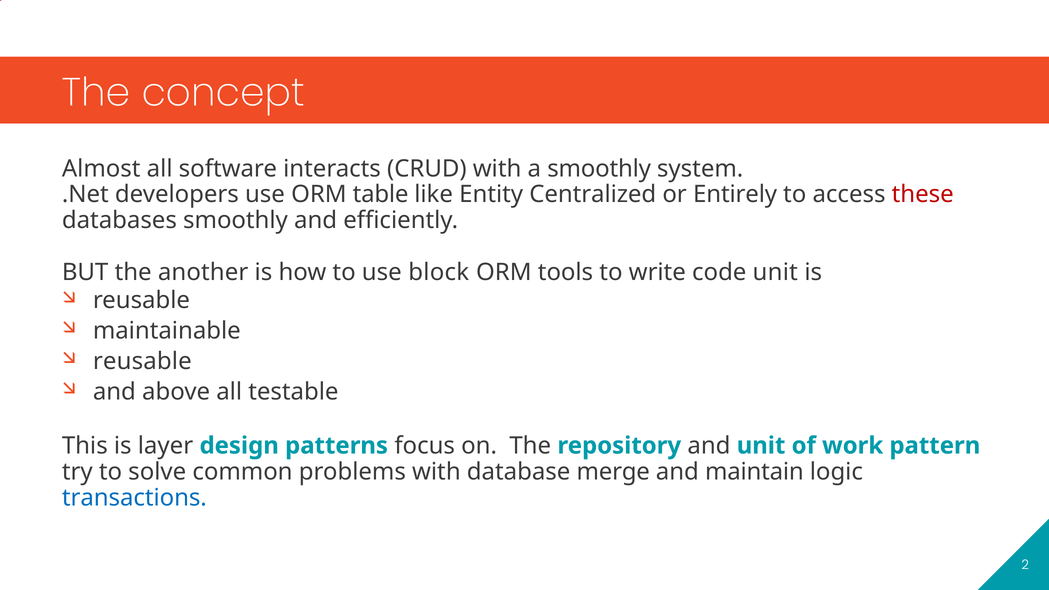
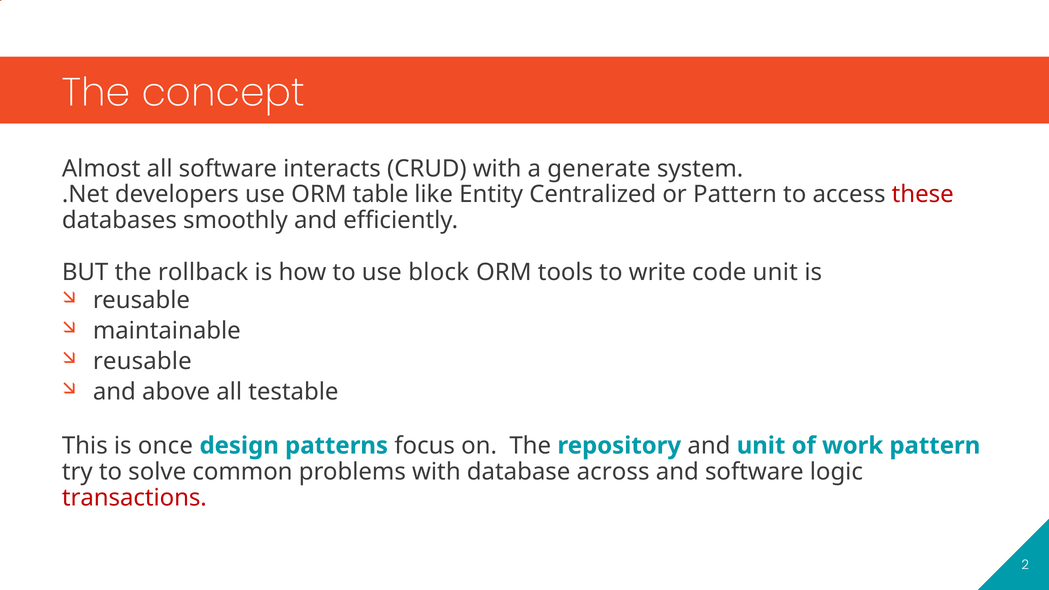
a smoothly: smoothly -> generate
or Entirely: Entirely -> Pattern
another: another -> rollback
layer: layer -> once
merge: merge -> across
and maintain: maintain -> software
transactions colour: blue -> red
